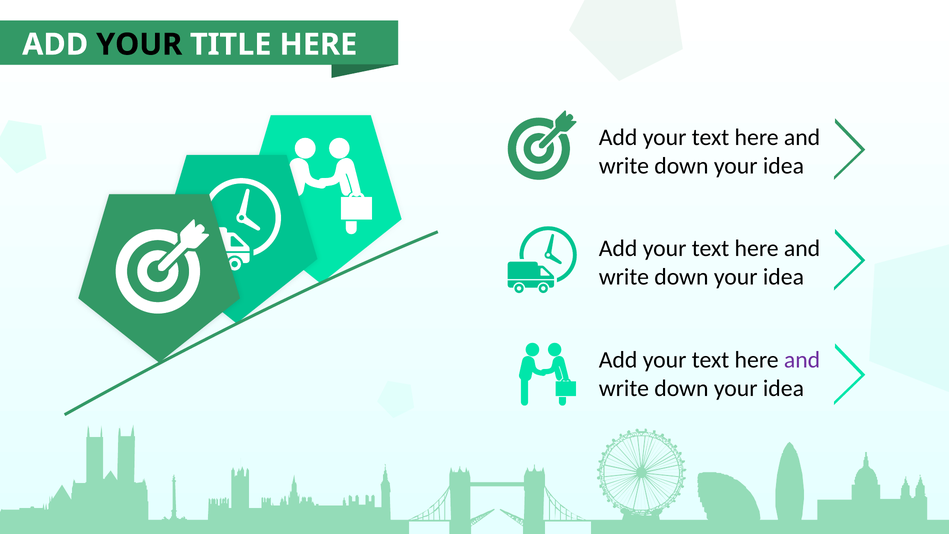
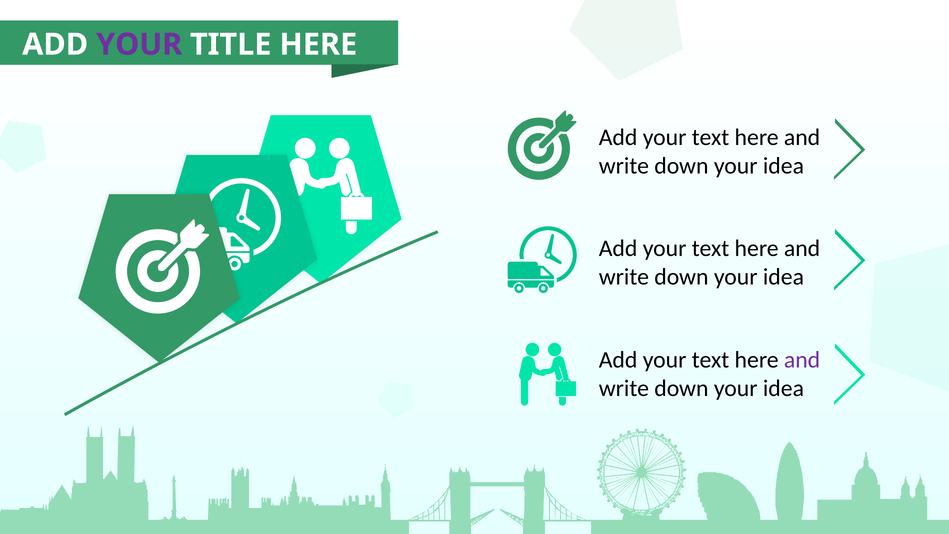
YOUR at (139, 45) colour: black -> purple
